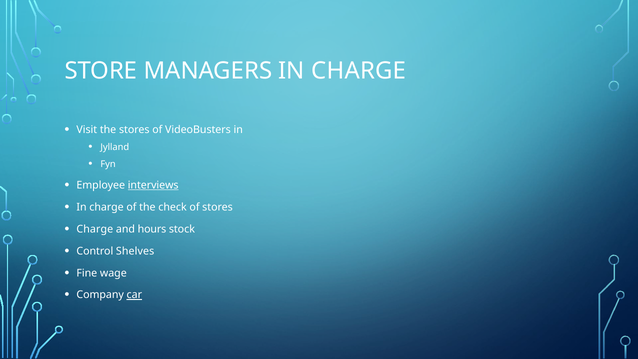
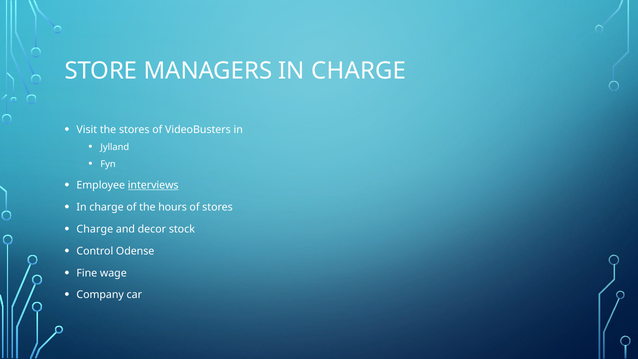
check: check -> hours
hours: hours -> decor
Shelves: Shelves -> Odense
car underline: present -> none
